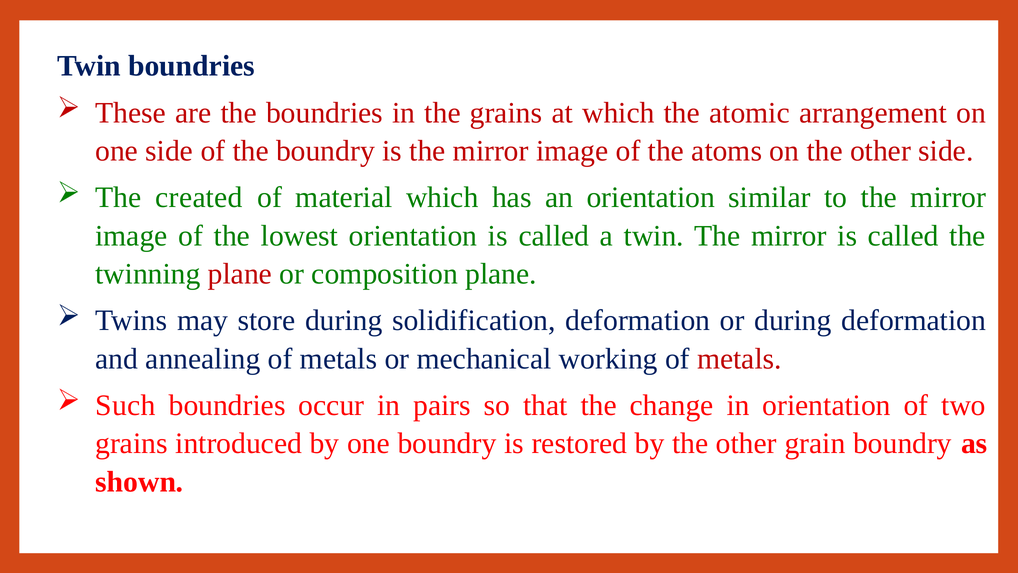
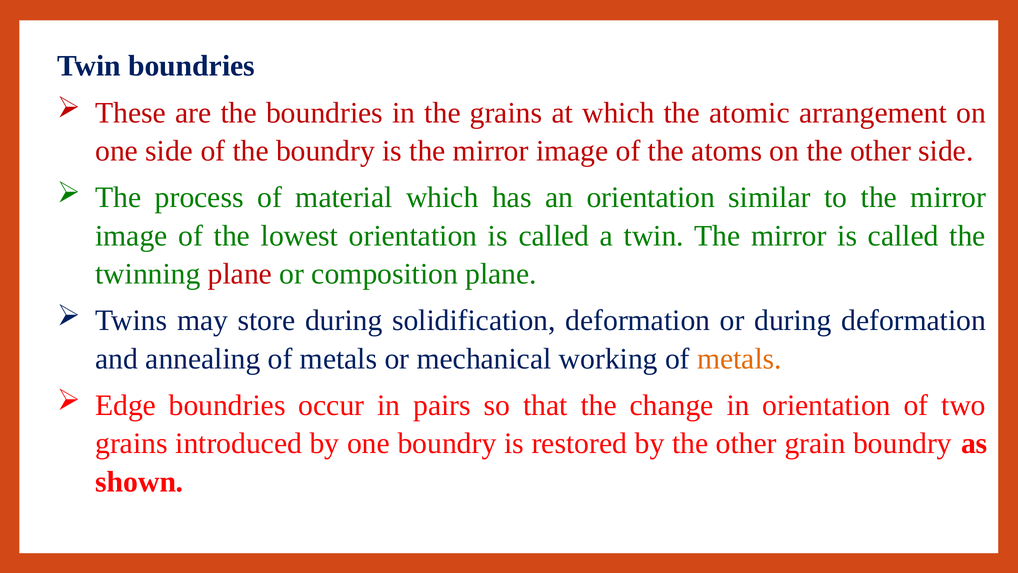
created: created -> process
metals at (739, 359) colour: red -> orange
Such: Such -> Edge
